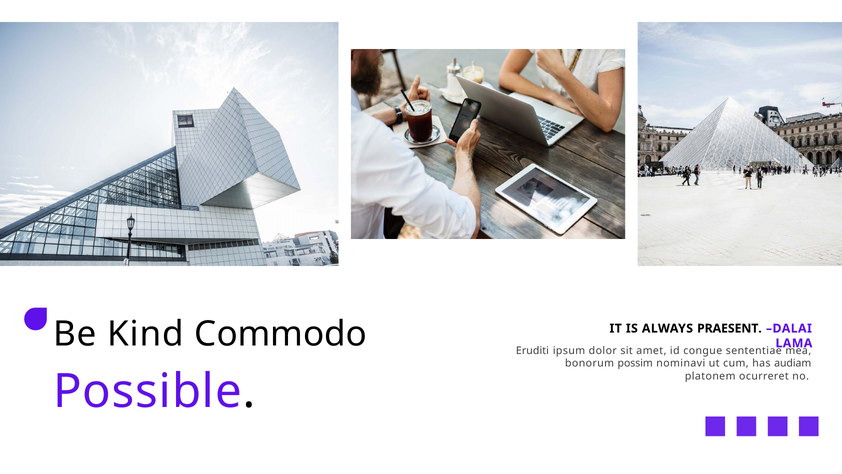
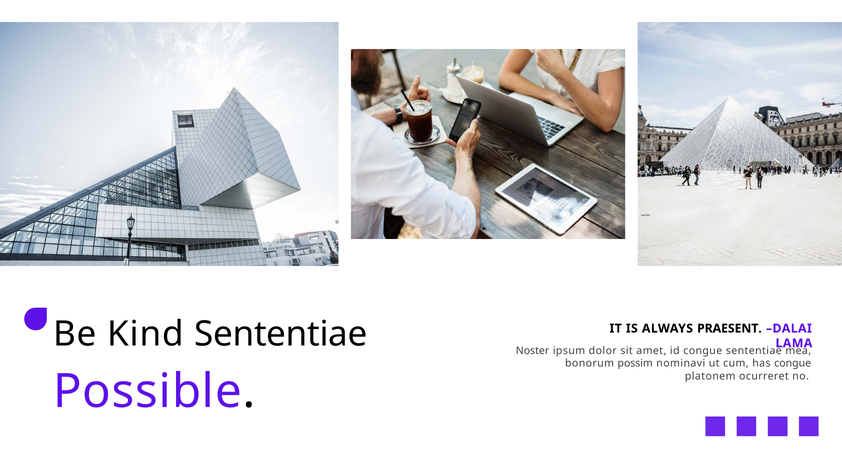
Kind Commodo: Commodo -> Sententiae
Eruditi: Eruditi -> Noster
has audiam: audiam -> congue
